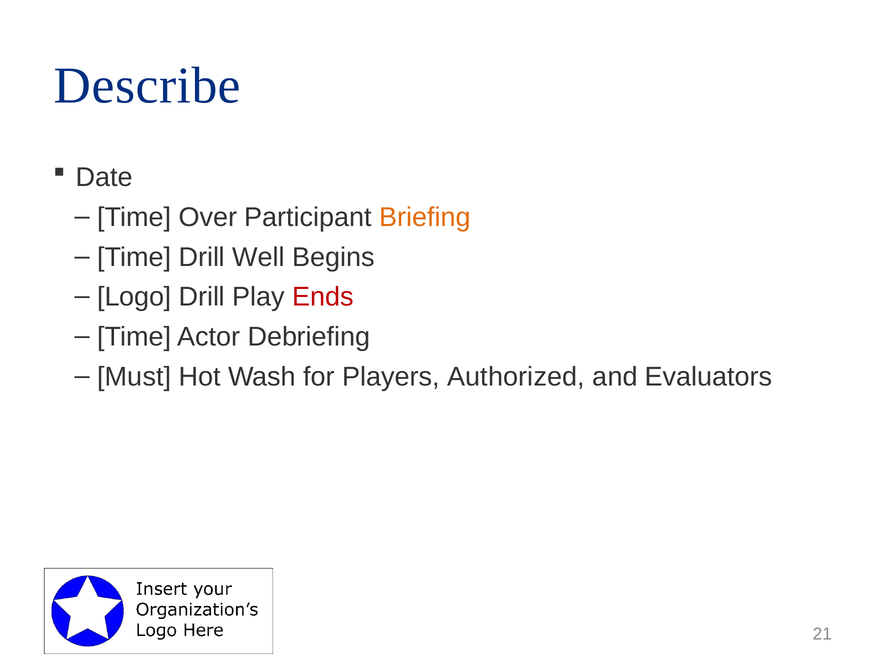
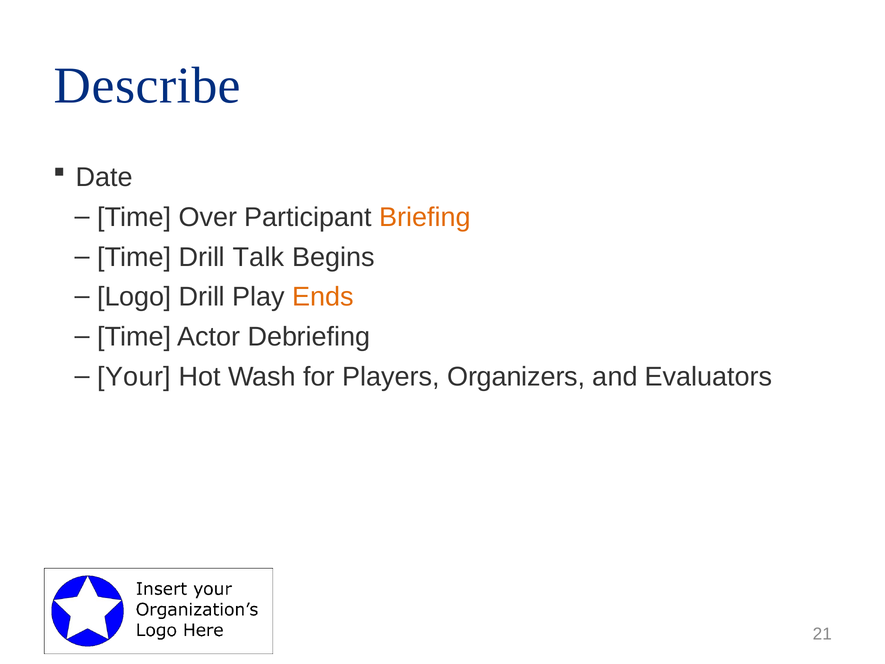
Well: Well -> Talk
Ends colour: red -> orange
Must: Must -> Your
Authorized: Authorized -> Organizers
